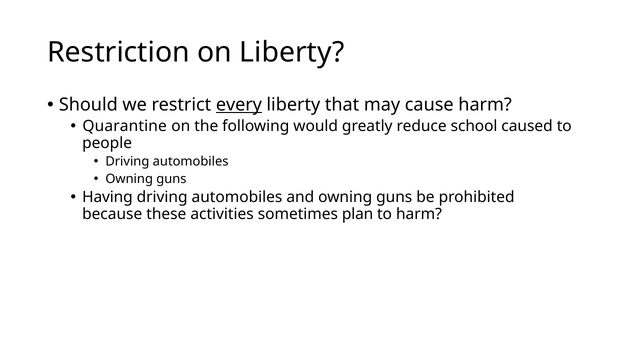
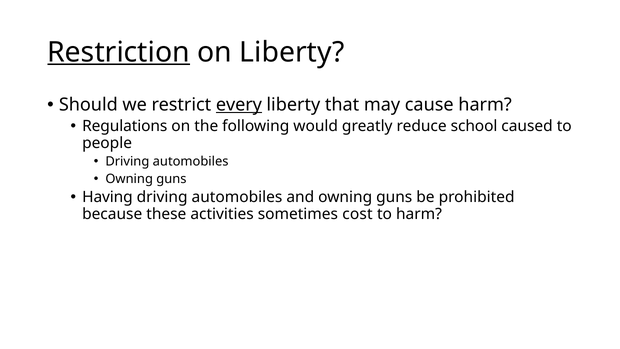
Restriction underline: none -> present
Quarantine: Quarantine -> Regulations
plan: plan -> cost
